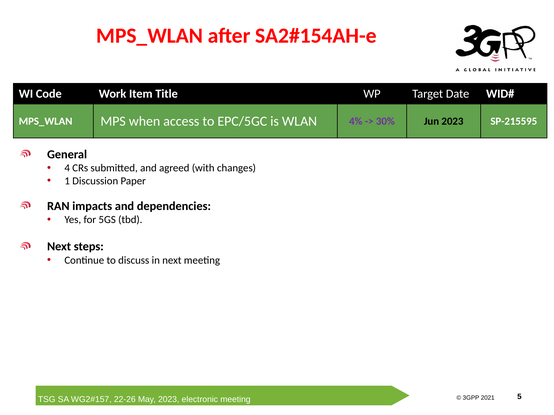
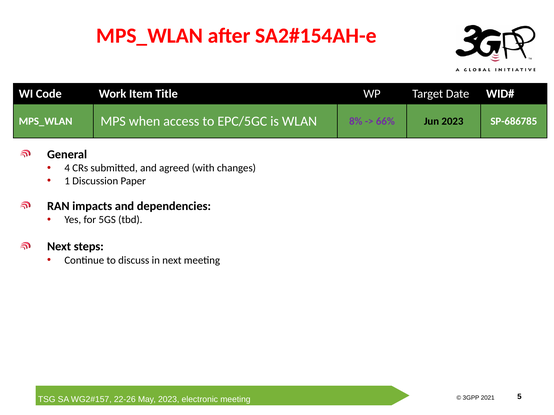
4%: 4% -> 8%
30%: 30% -> 66%
SP-215595: SP-215595 -> SP-686785
